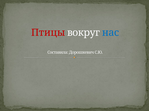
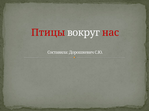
нас colour: blue -> red
